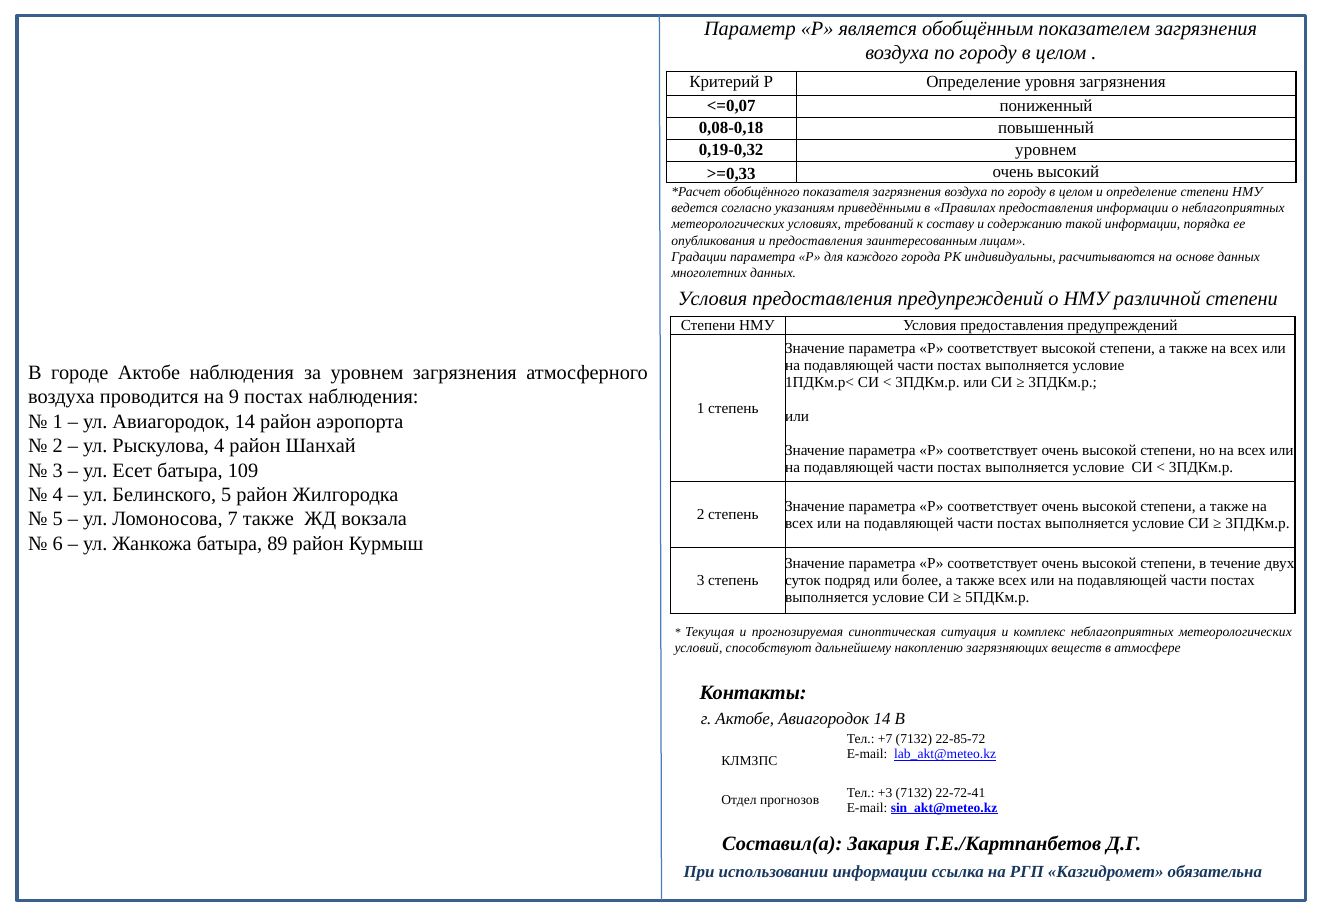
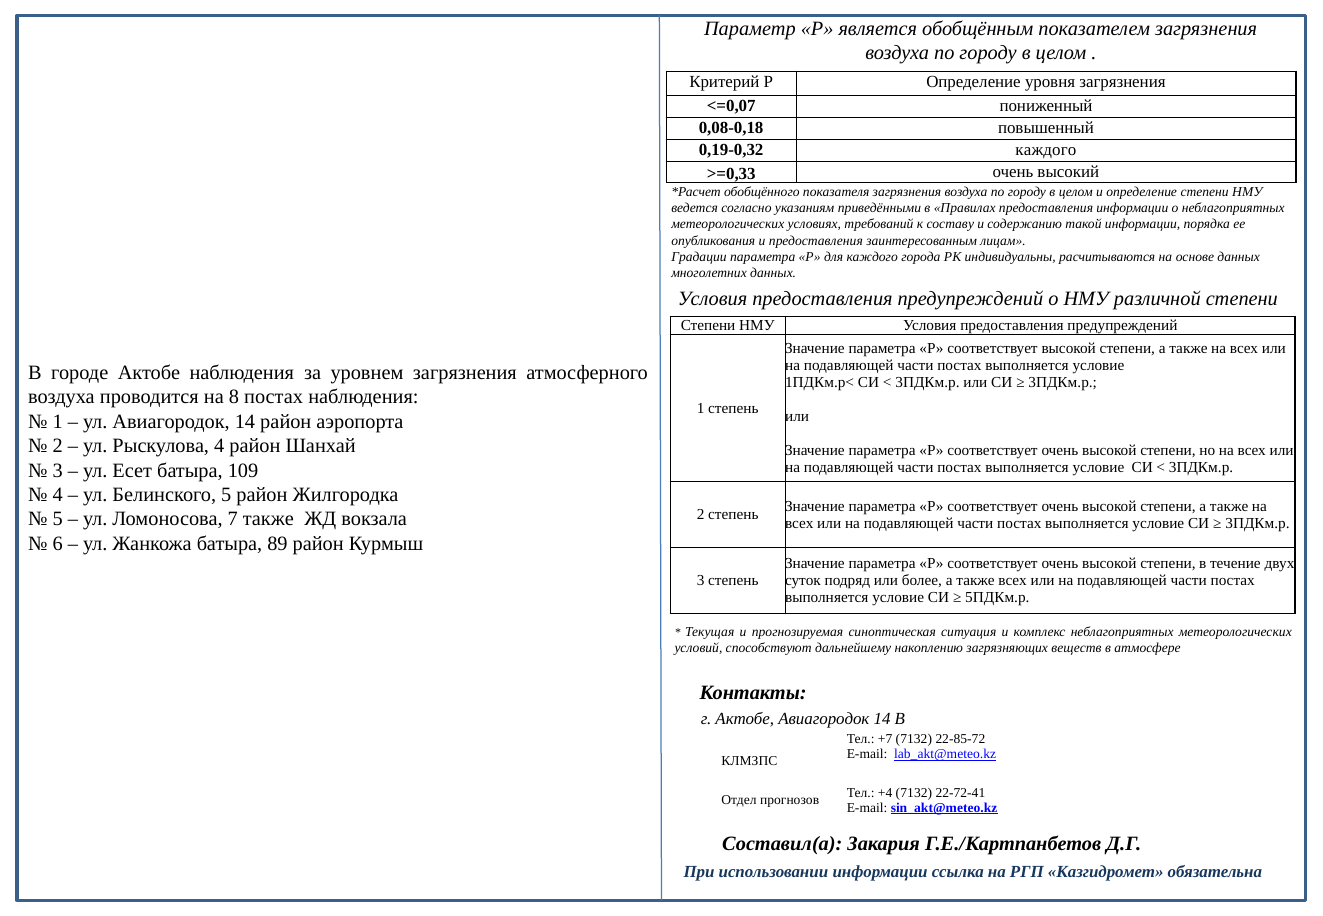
0,19-0,32 уровнем: уровнем -> каждого
9: 9 -> 8
+3: +3 -> +4
